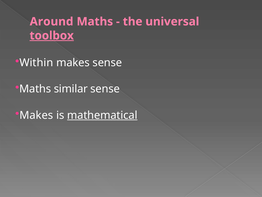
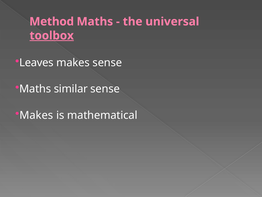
Around: Around -> Method
Within: Within -> Leaves
mathematical underline: present -> none
